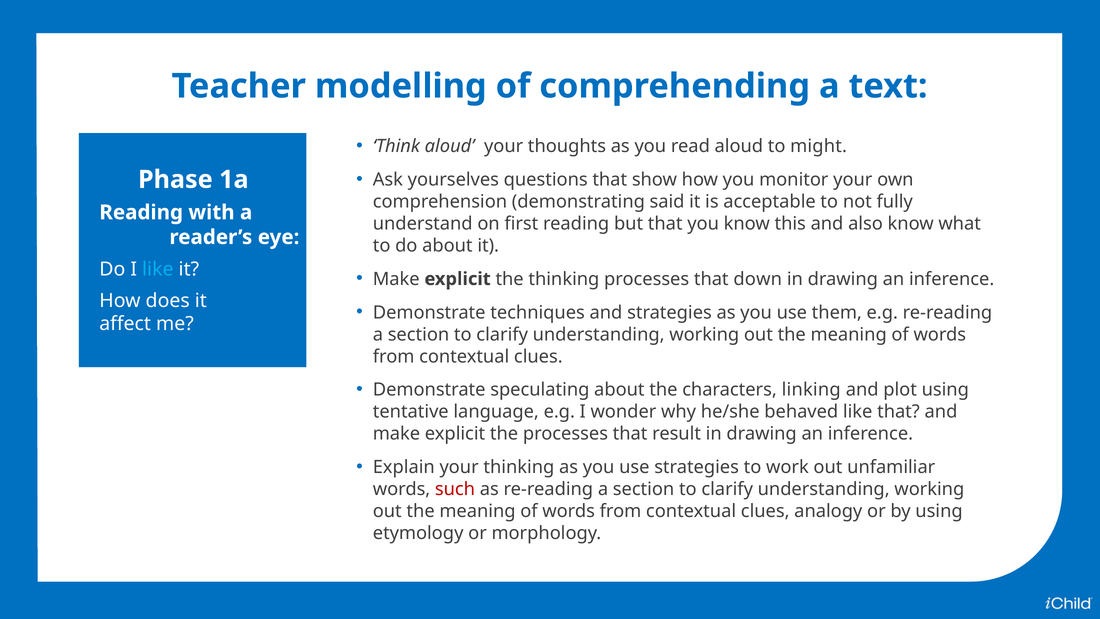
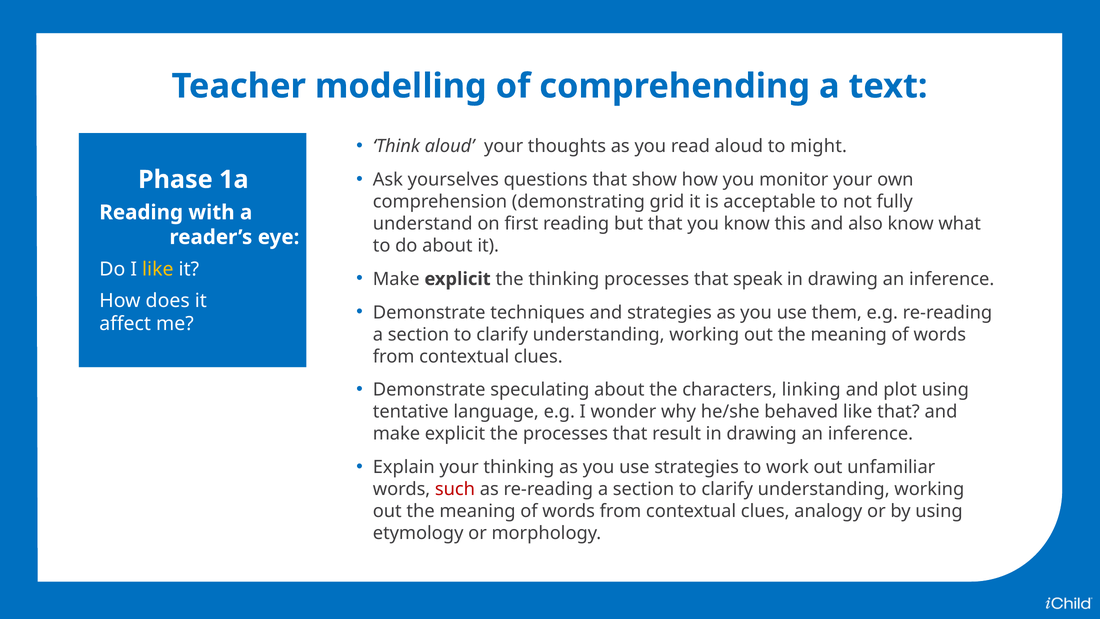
said: said -> grid
like at (158, 269) colour: light blue -> yellow
down: down -> speak
